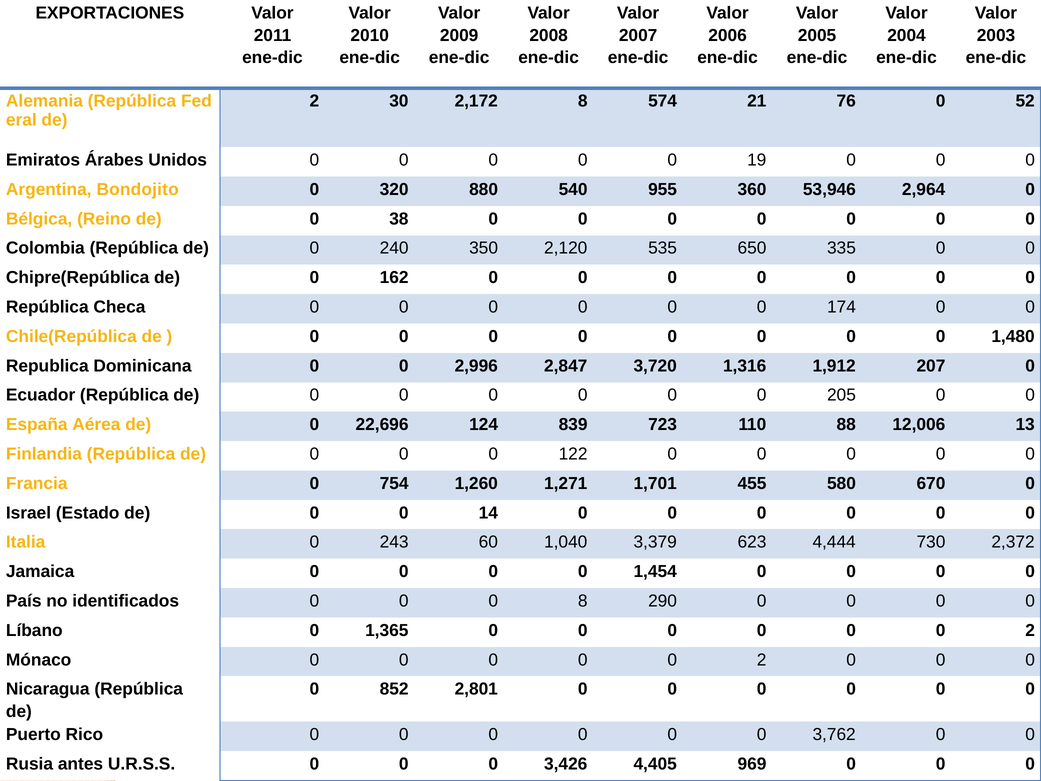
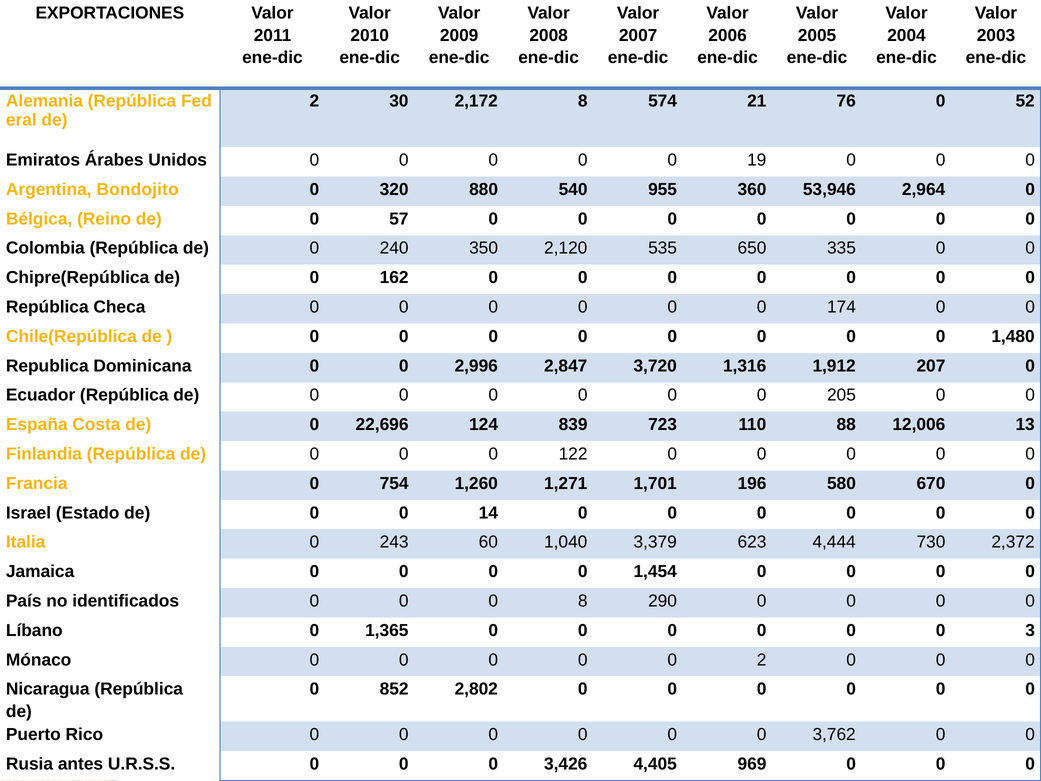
38: 38 -> 57
Aérea: Aérea -> Costa
455: 455 -> 196
2 at (1030, 630): 2 -> 3
2,801: 2,801 -> 2,802
